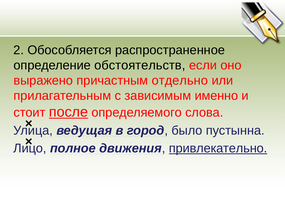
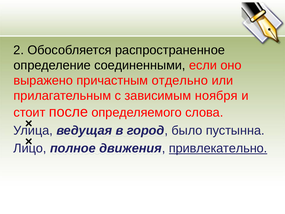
обстоятельств: обстоятельств -> соединенными
именно: именно -> ноября
после underline: present -> none
